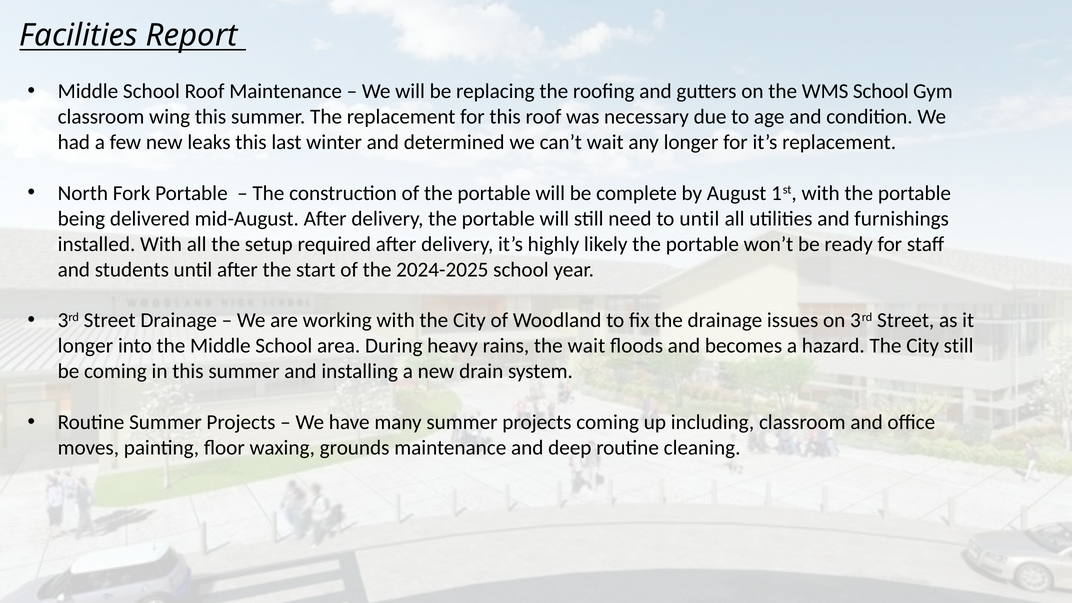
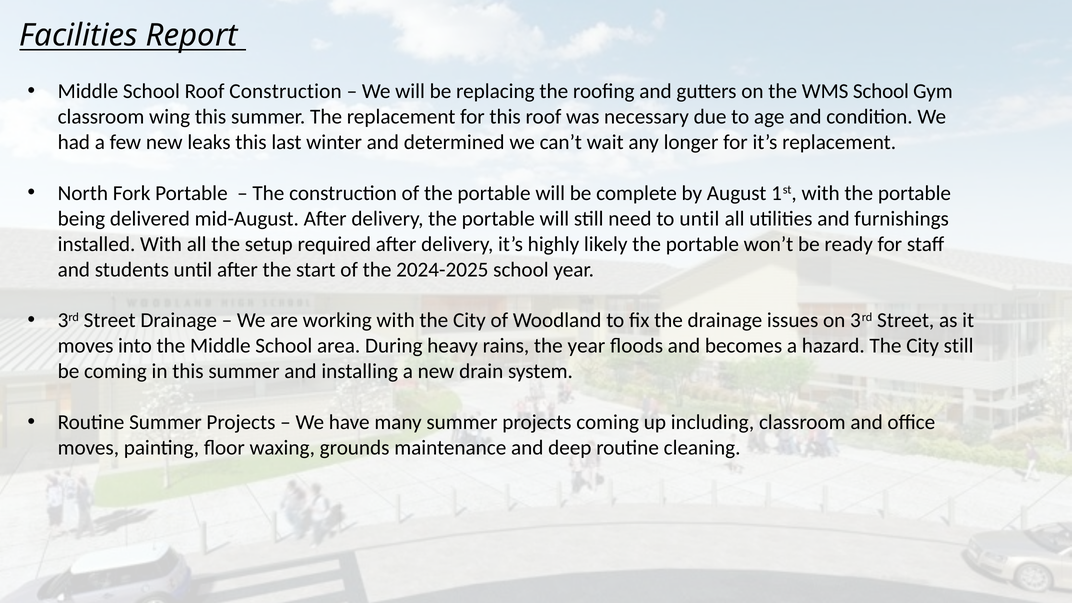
Roof Maintenance: Maintenance -> Construction
longer at (85, 346): longer -> moves
the wait: wait -> year
